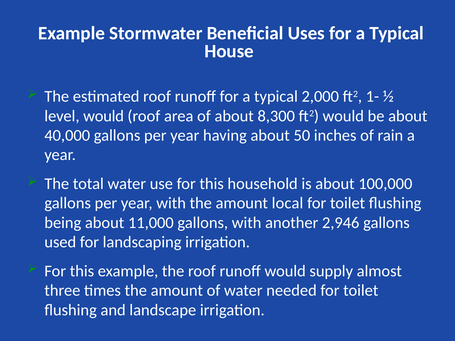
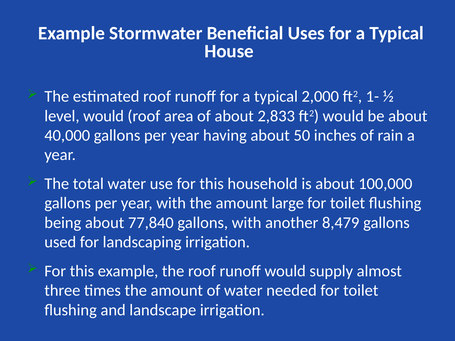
8,300: 8,300 -> 2,833
local: local -> large
11,000: 11,000 -> 77,840
2,946: 2,946 -> 8,479
